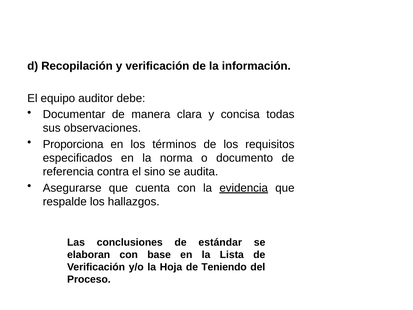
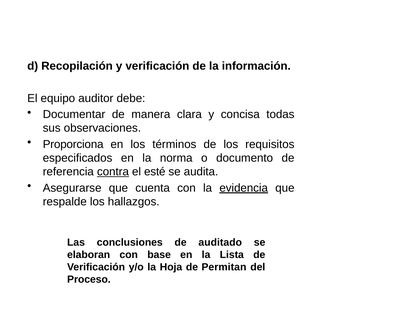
contra underline: none -> present
sino: sino -> esté
estándar: estándar -> auditado
Teniendo: Teniendo -> Permitan
